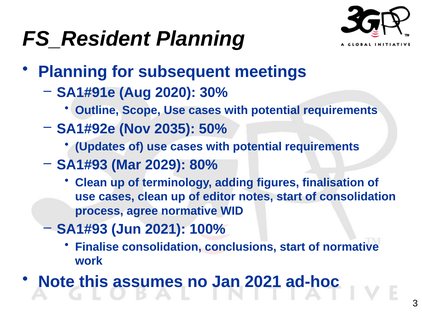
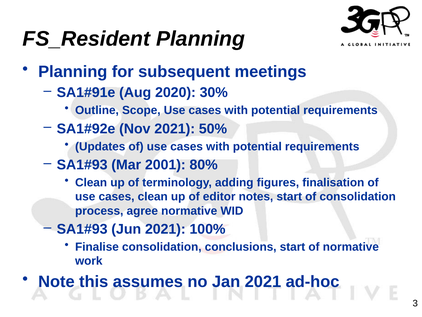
Nov 2035: 2035 -> 2021
2029: 2029 -> 2001
